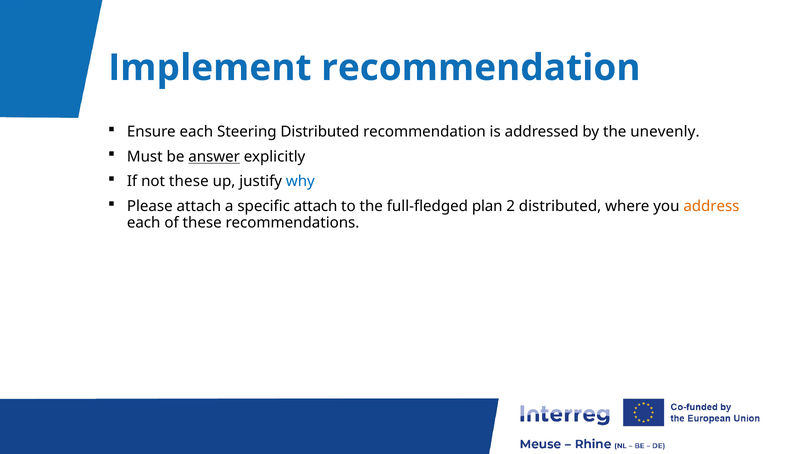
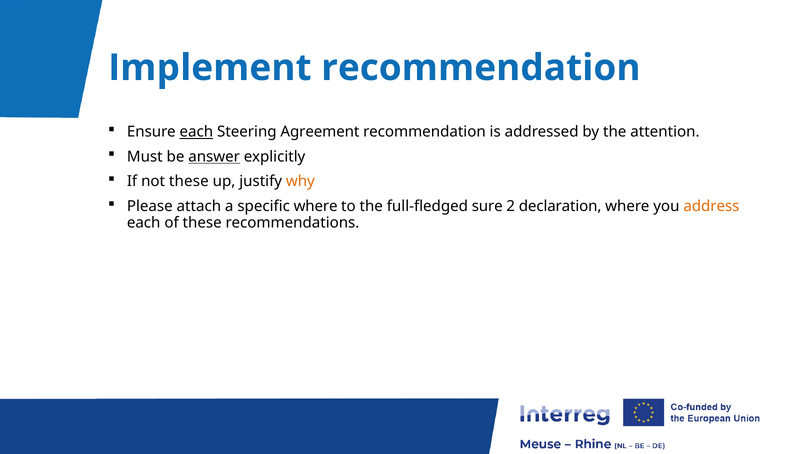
each at (196, 132) underline: none -> present
Steering Distributed: Distributed -> Agreement
unevenly: unevenly -> attention
why colour: blue -> orange
specific attach: attach -> where
plan: plan -> sure
2 distributed: distributed -> declaration
